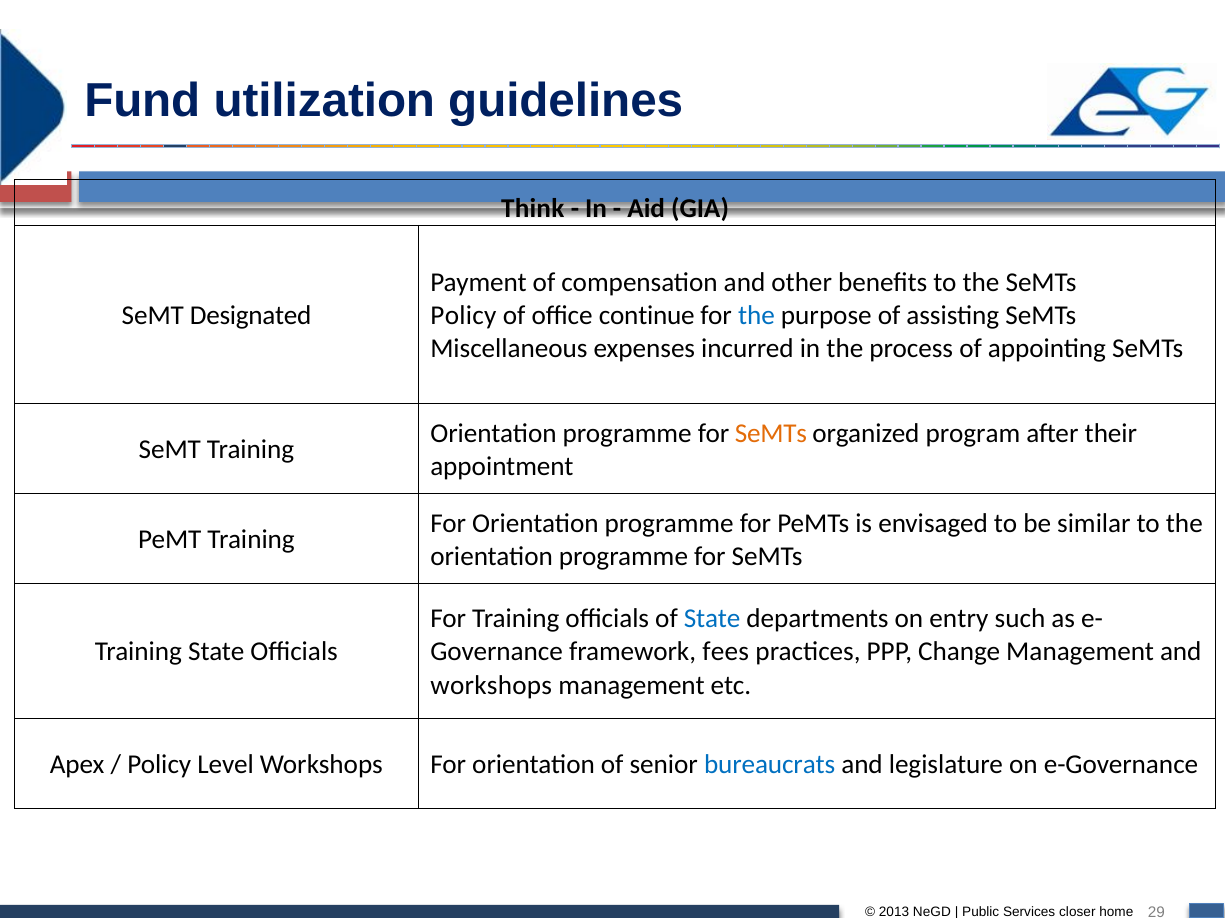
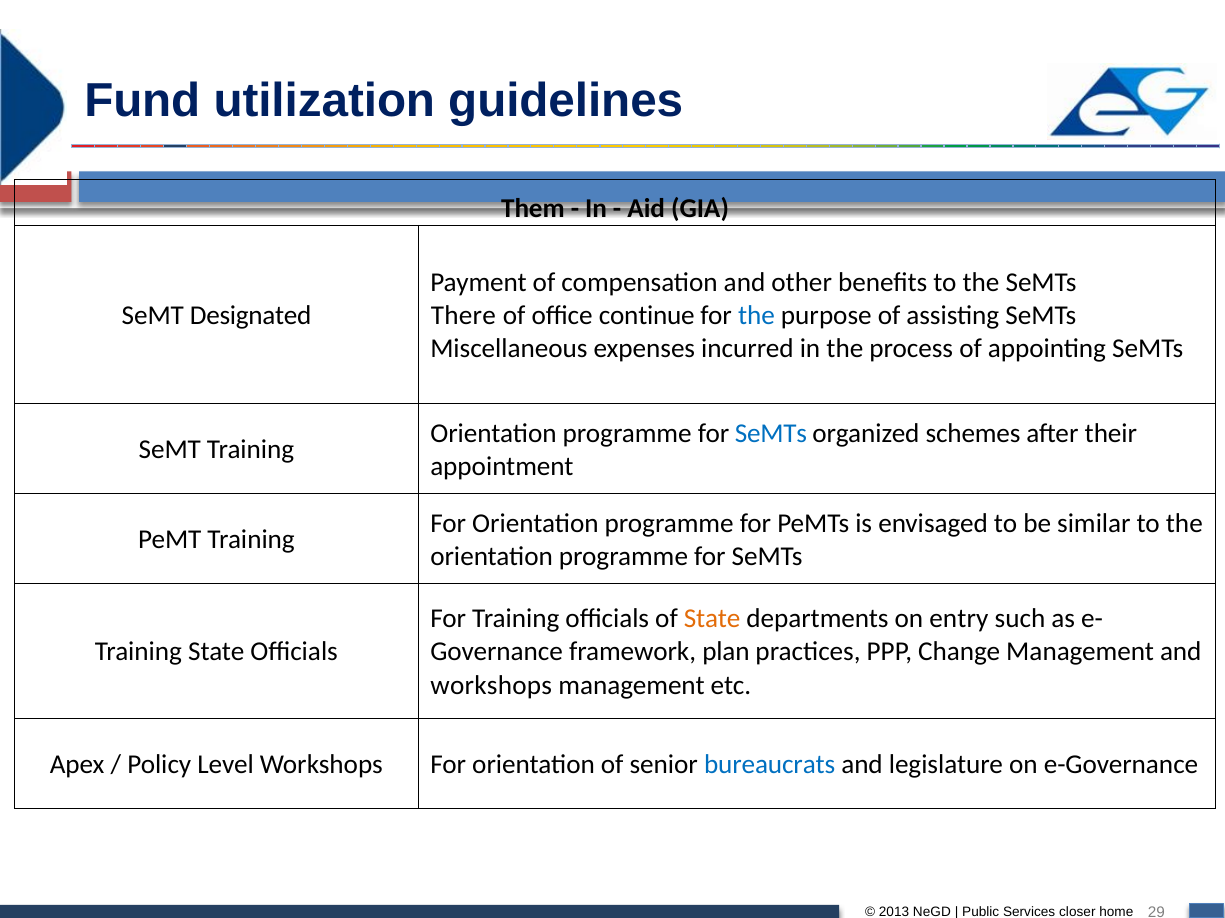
Think: Think -> Them
Policy at (463, 316): Policy -> There
SeMTs at (771, 433) colour: orange -> blue
program: program -> schemes
State at (712, 619) colour: blue -> orange
fees: fees -> plan
